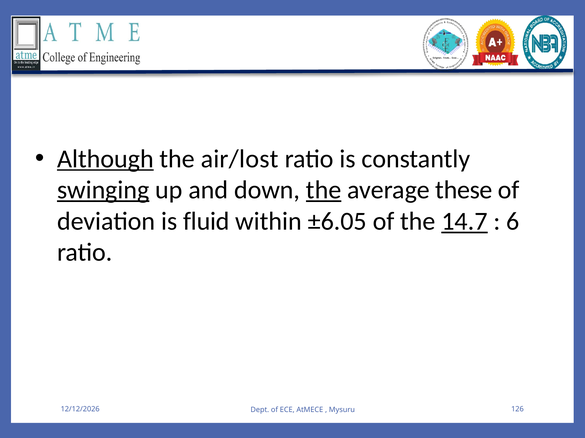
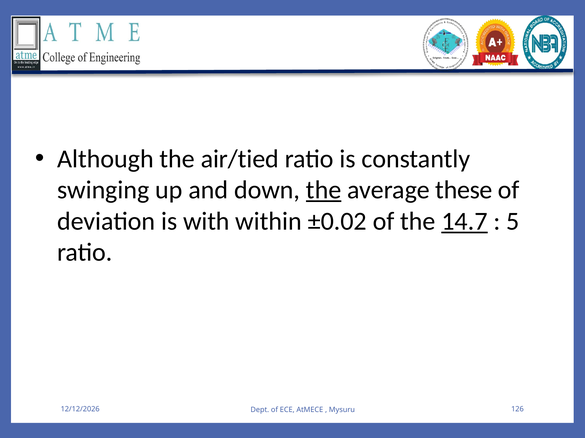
Although underline: present -> none
air/lost: air/lost -> air/tied
swinging underline: present -> none
fluid: fluid -> with
±6.05: ±6.05 -> ±0.02
6: 6 -> 5
